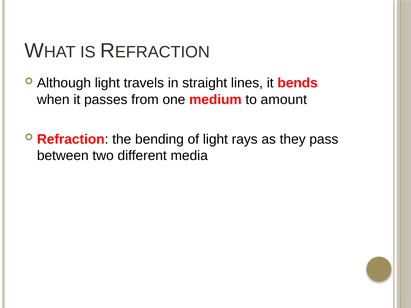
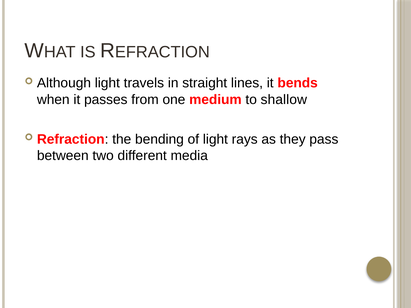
amount: amount -> shallow
